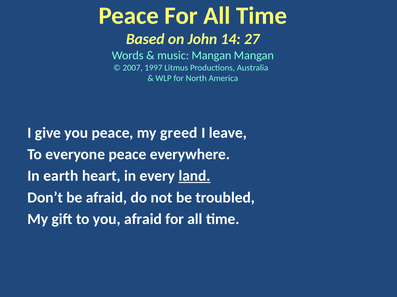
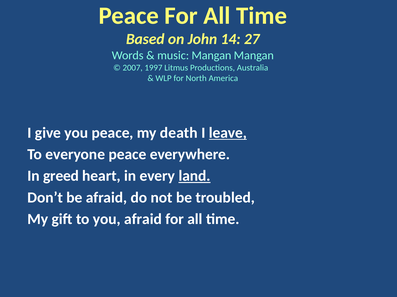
greed: greed -> death
leave underline: none -> present
earth: earth -> greed
